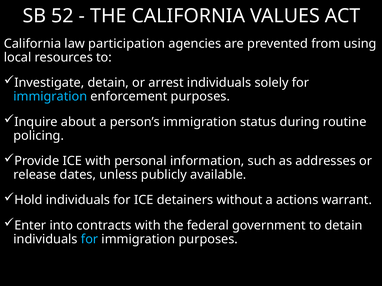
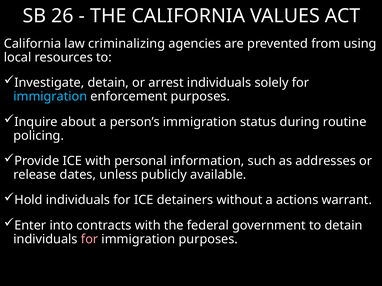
52: 52 -> 26
participation: participation -> criminalizing
for at (90, 240) colour: light blue -> pink
